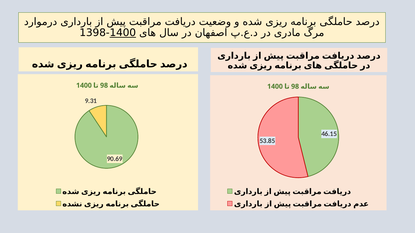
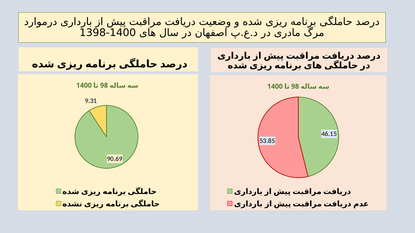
1400 at (123, 33) underline: present -> none
